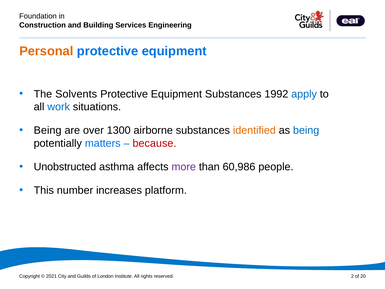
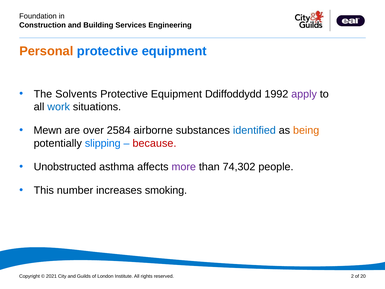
Equipment Substances: Substances -> Ddiffoddydd
apply colour: blue -> purple
Being at (48, 130): Being -> Mewn
1300: 1300 -> 2584
identified colour: orange -> blue
being at (306, 130) colour: blue -> orange
matters: matters -> slipping
60,986: 60,986 -> 74,302
platform: platform -> smoking
